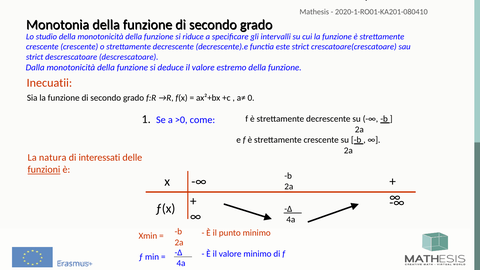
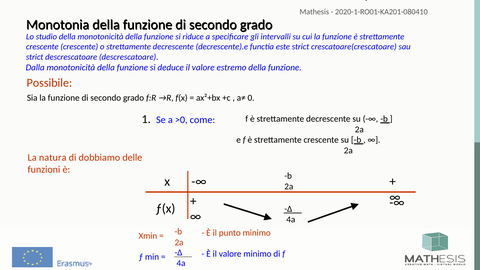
Inecuatii: Inecuatii -> Possibile
interessati: interessati -> dobbiamo
funzioni underline: present -> none
